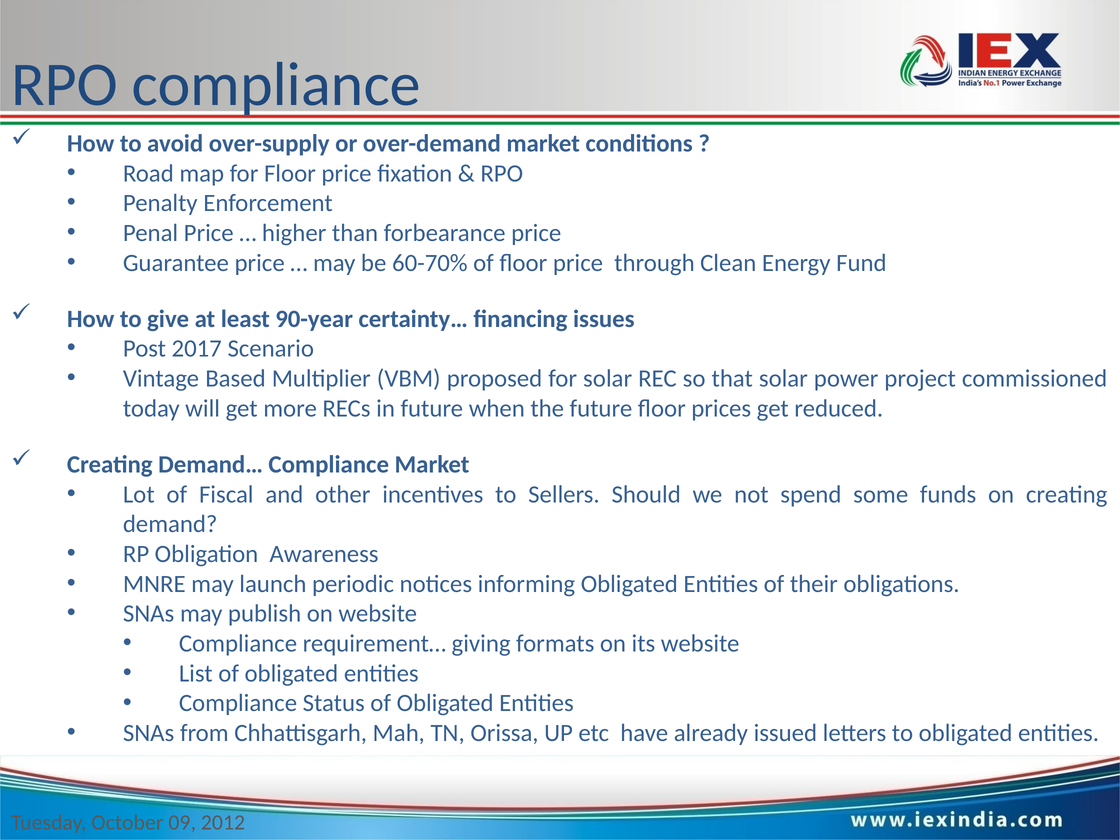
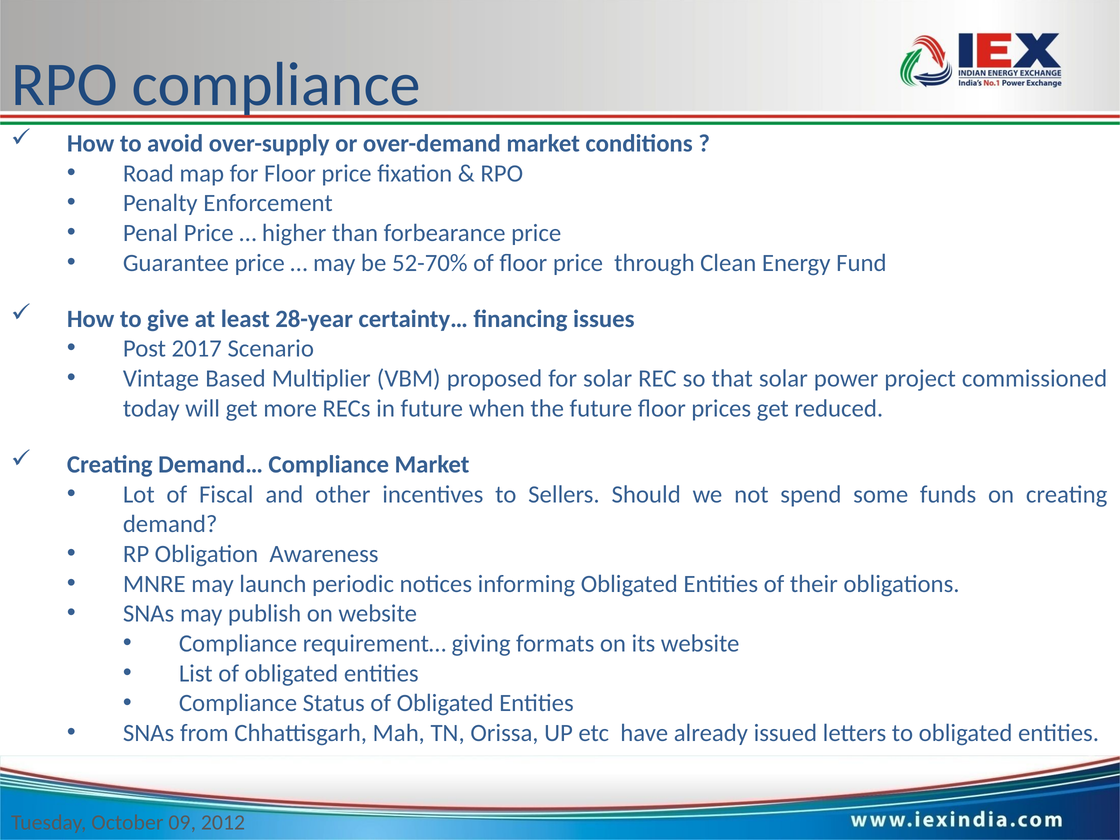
60-70%: 60-70% -> 52-70%
90-year: 90-year -> 28-year
